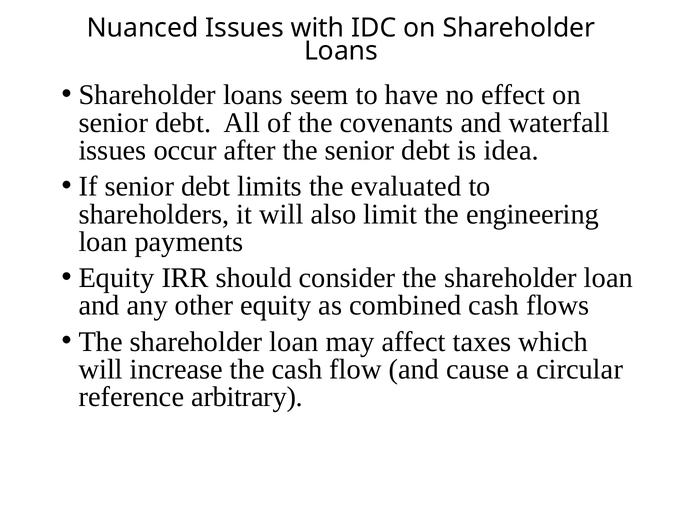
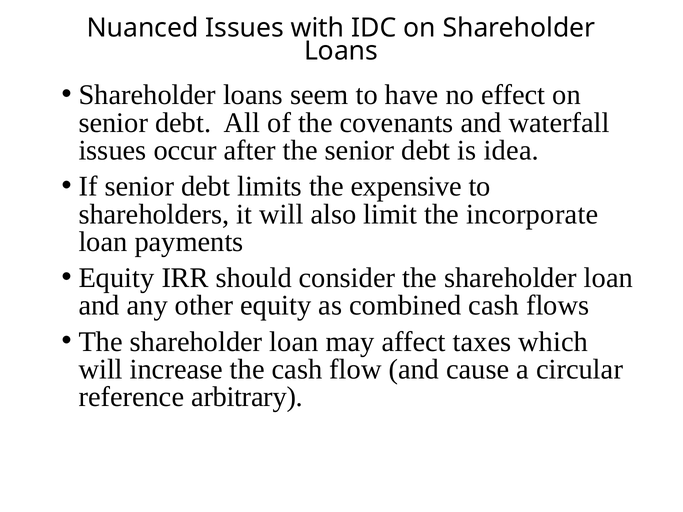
evaluated: evaluated -> expensive
engineering: engineering -> incorporate
